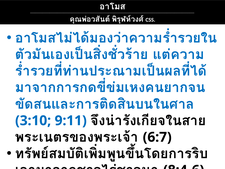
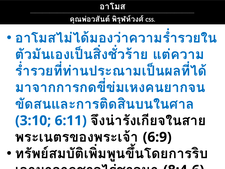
9:11: 9:11 -> 6:11
6:7 at (157, 137): 6:7 -> 6:9
